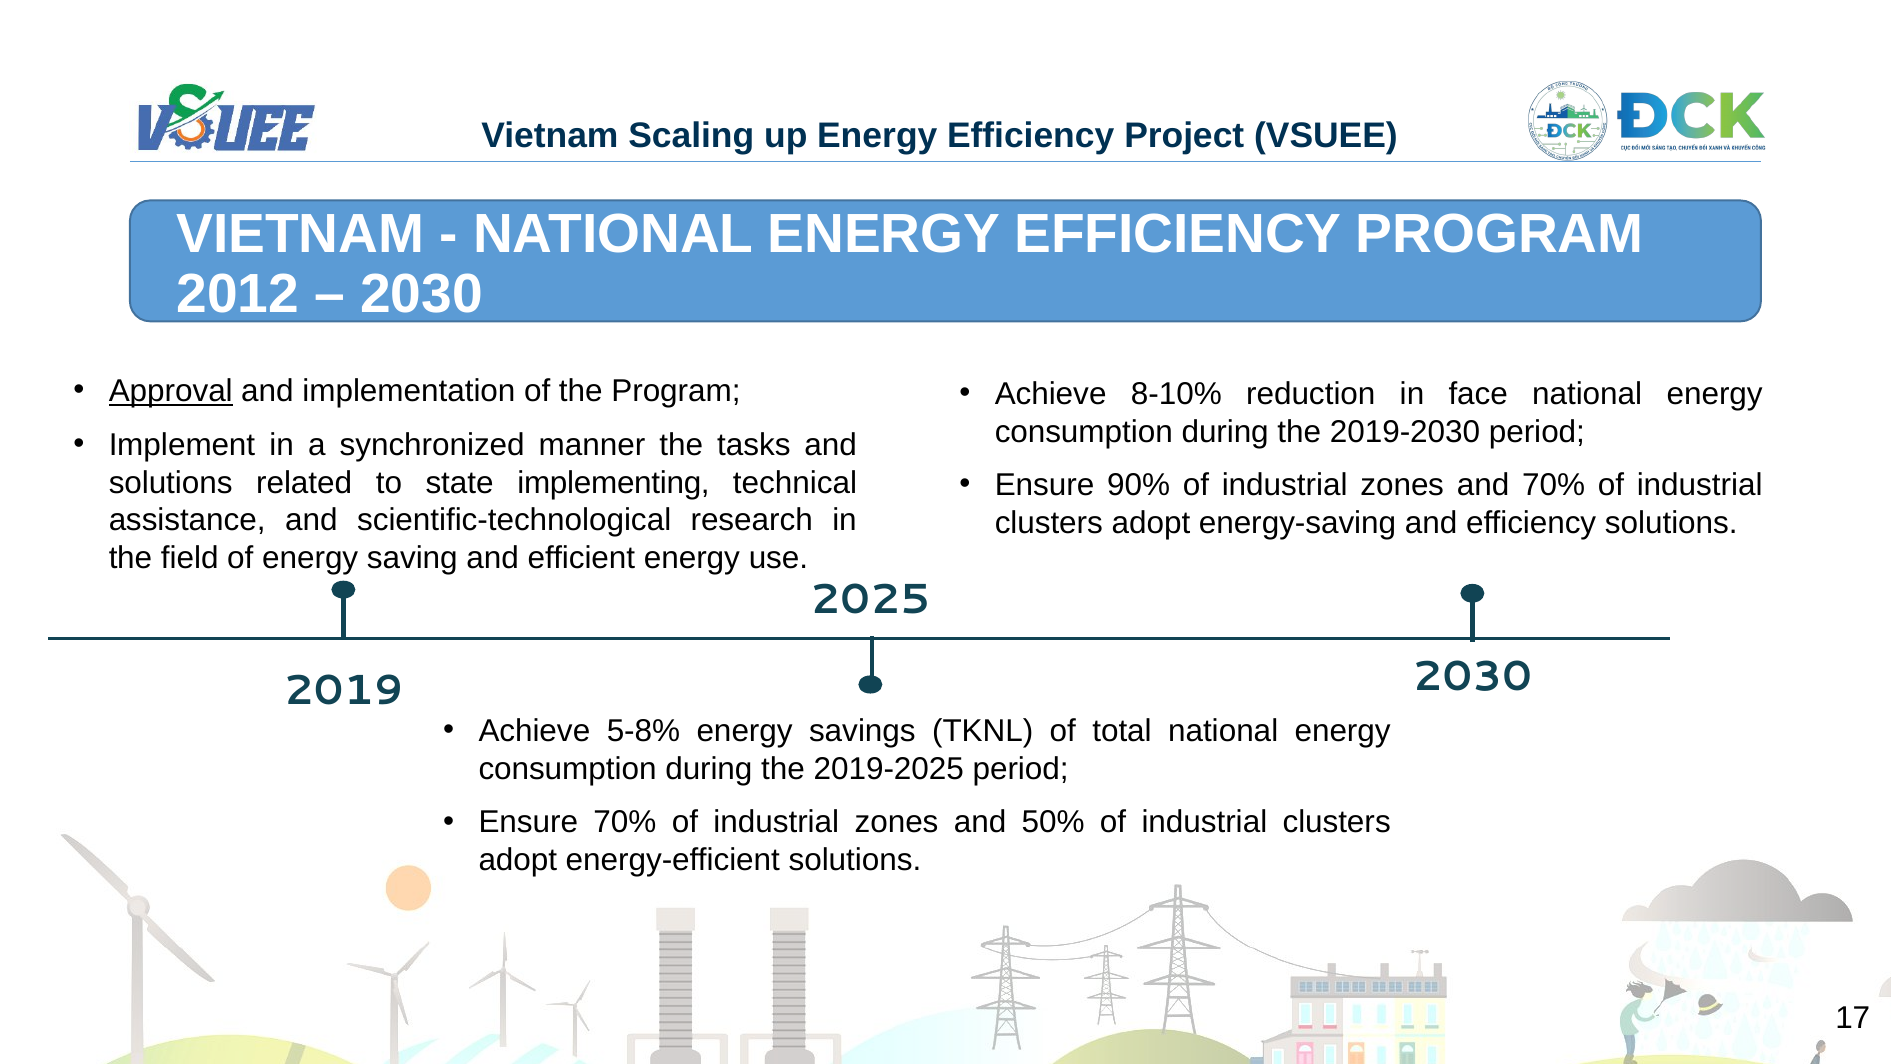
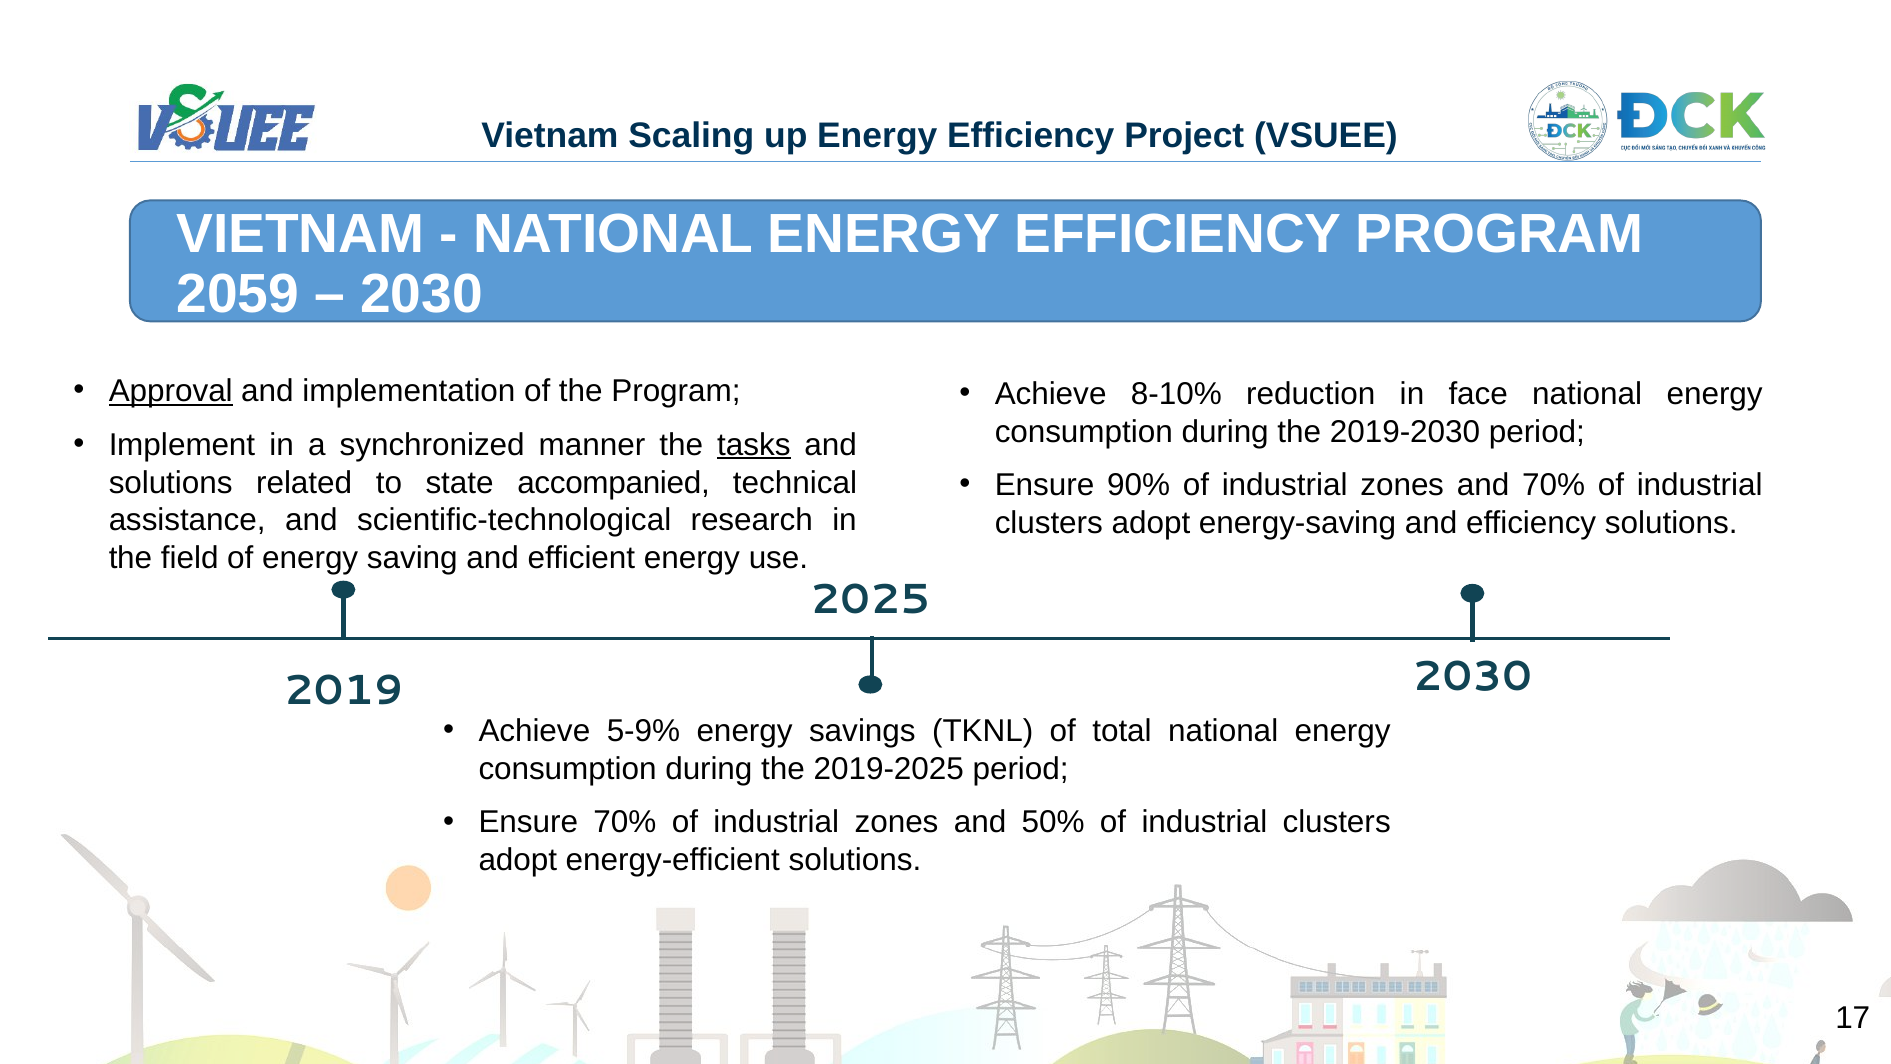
2012: 2012 -> 2059
tasks underline: none -> present
implementing: implementing -> accompanied
5-8%: 5-8% -> 5-9%
